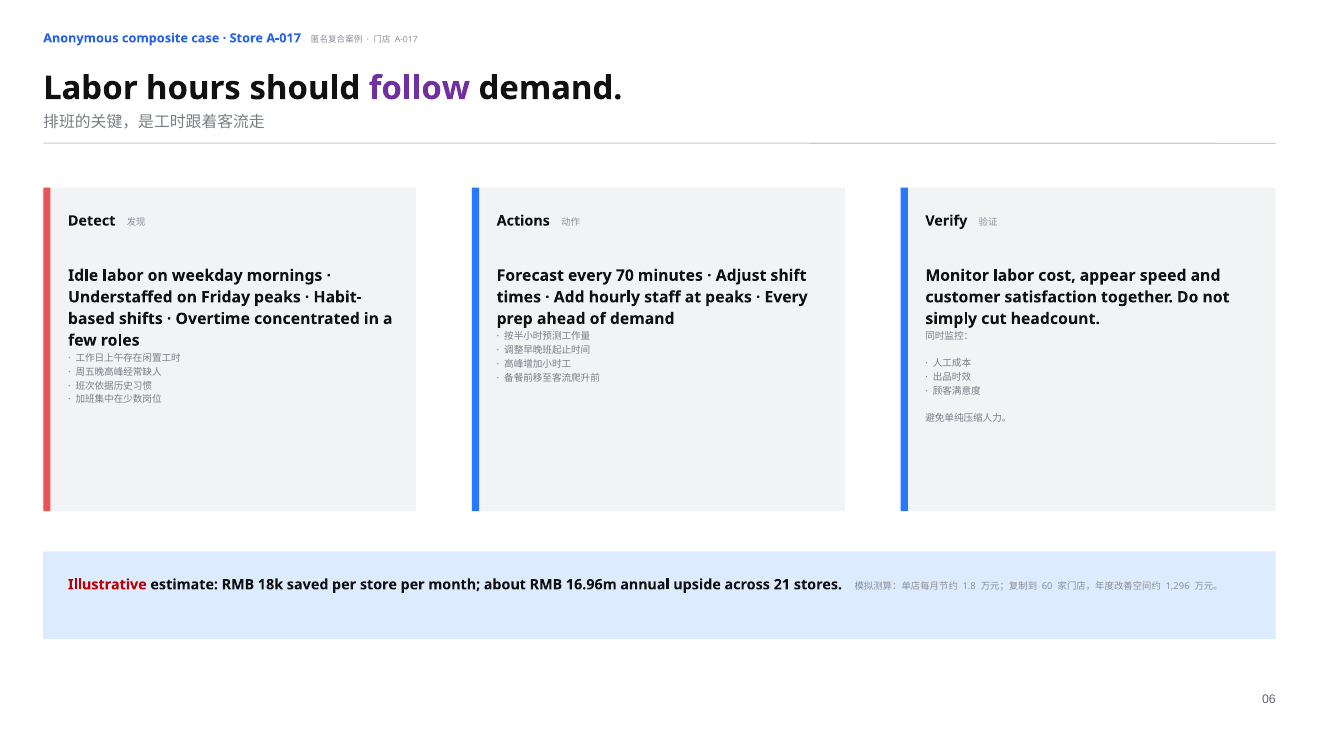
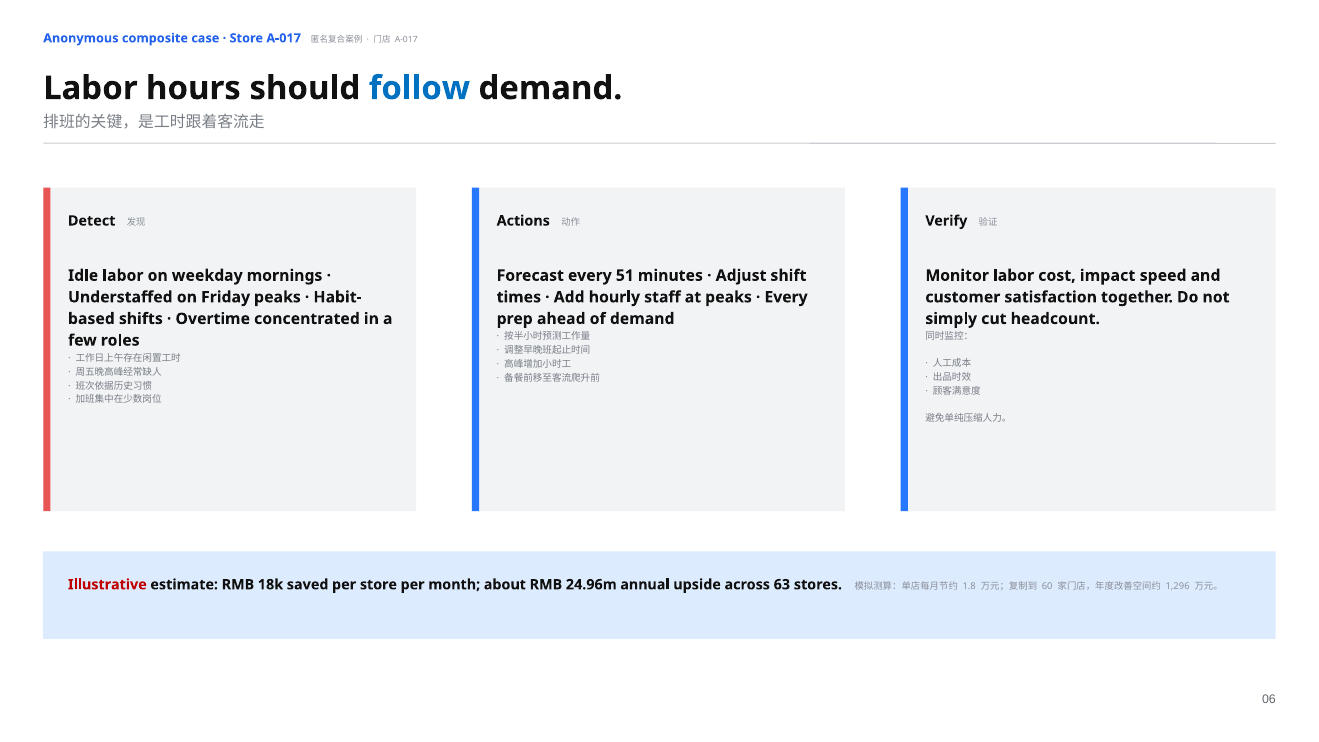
follow colour: purple -> blue
70: 70 -> 51
appear: appear -> impact
16.96m: 16.96m -> 24.96m
21: 21 -> 63
